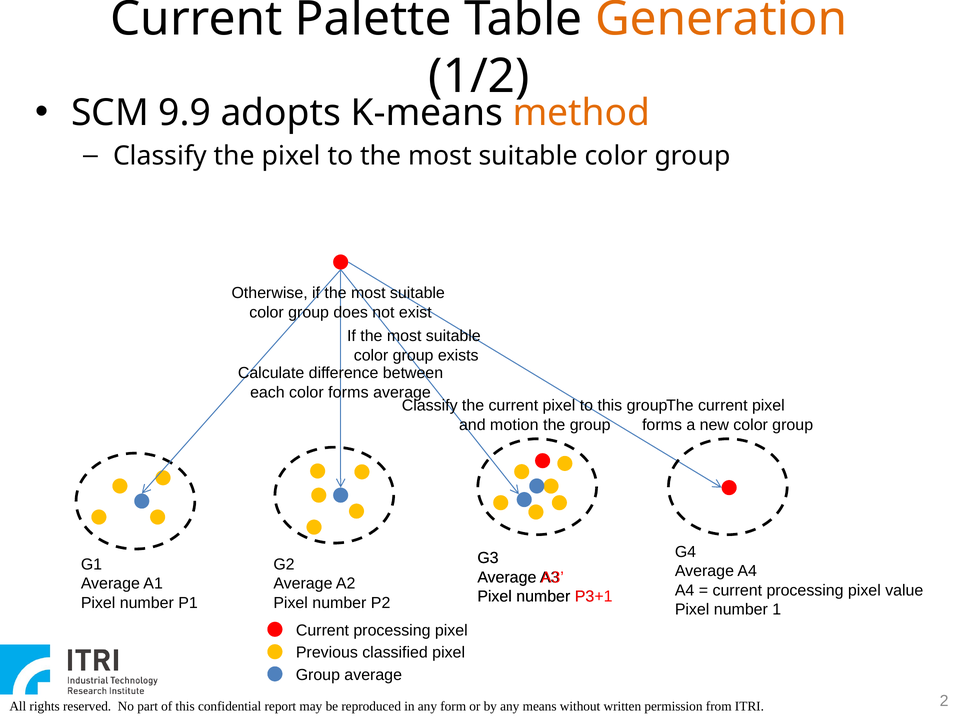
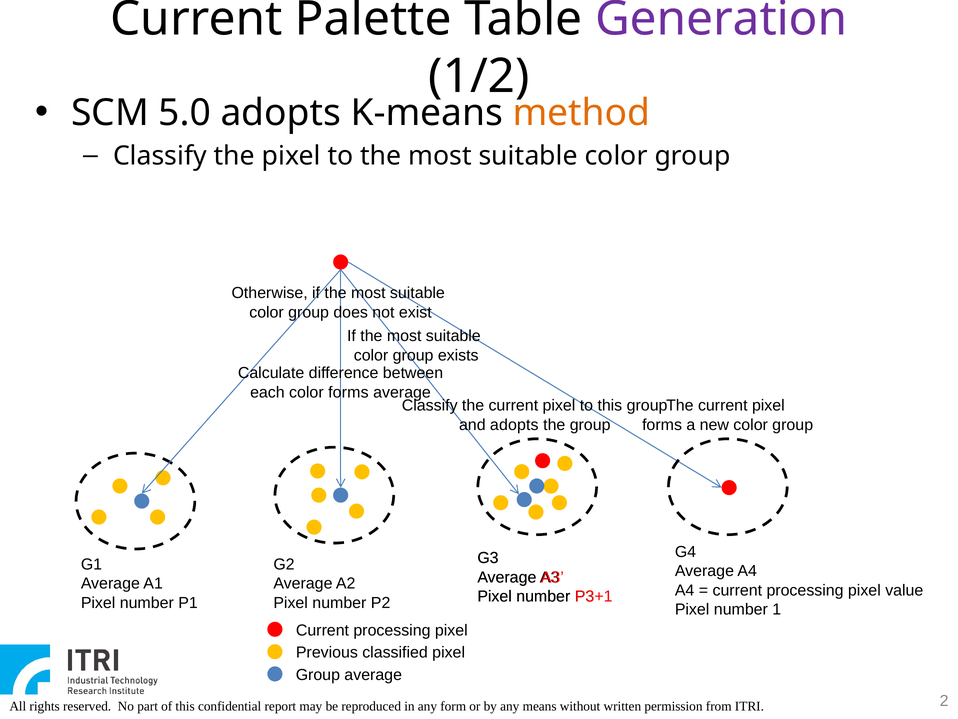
Generation colour: orange -> purple
9.9: 9.9 -> 5.0
and motion: motion -> adopts
